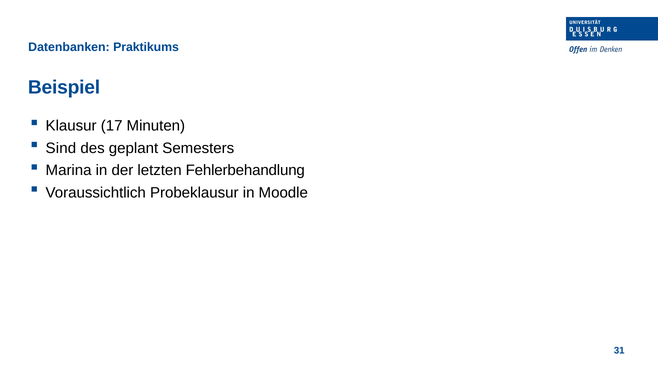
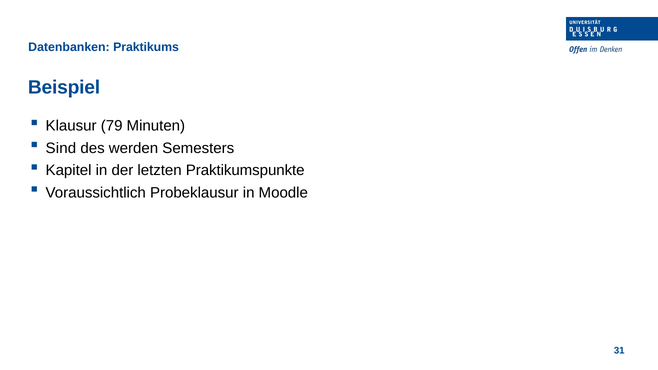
17: 17 -> 79
geplant: geplant -> werden
Marina: Marina -> Kapitel
Fehlerbehandlung: Fehlerbehandlung -> Praktikumspunkte
